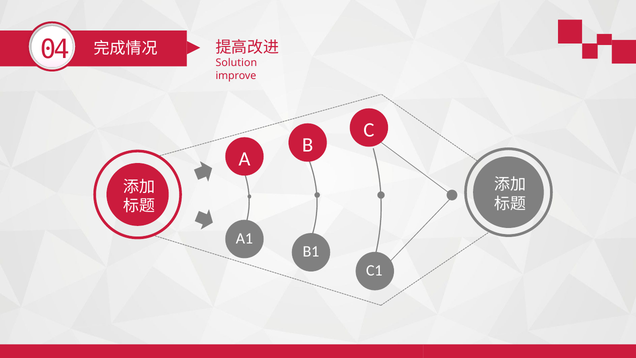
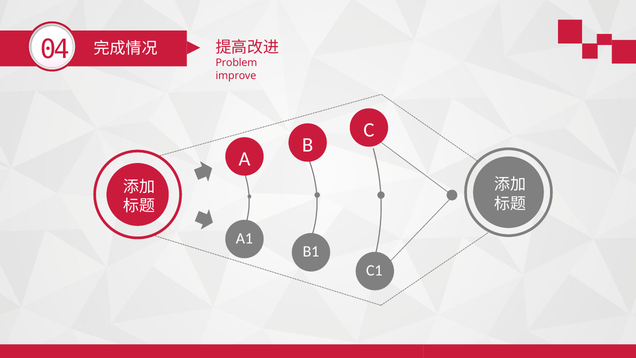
Solution: Solution -> Problem
